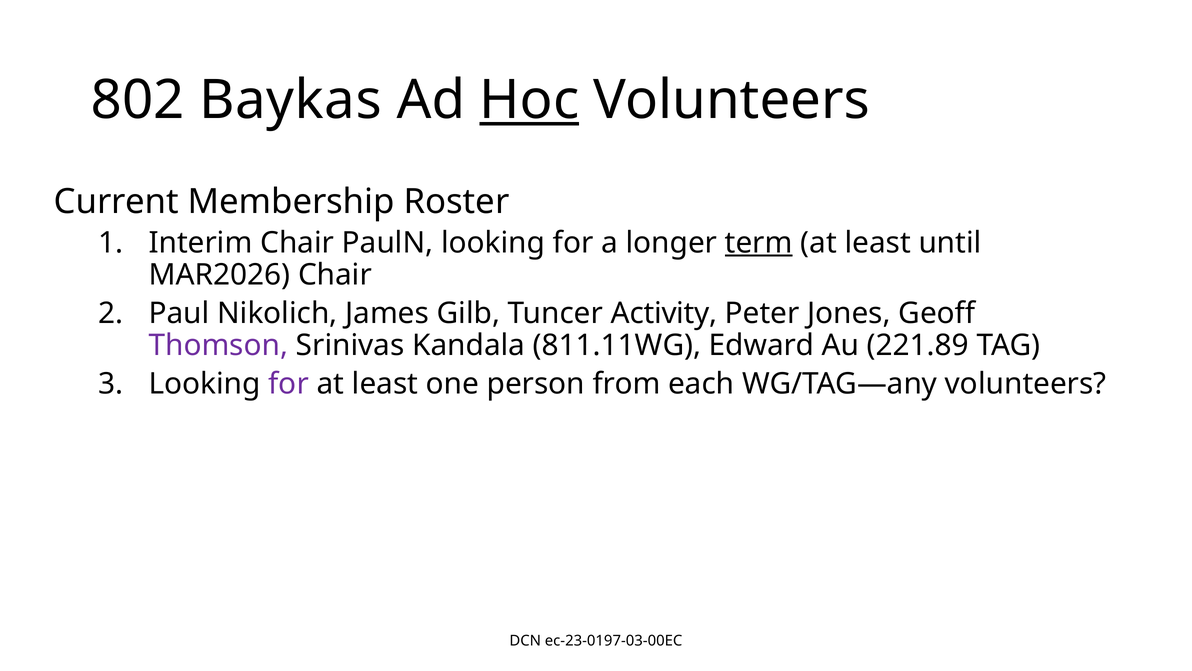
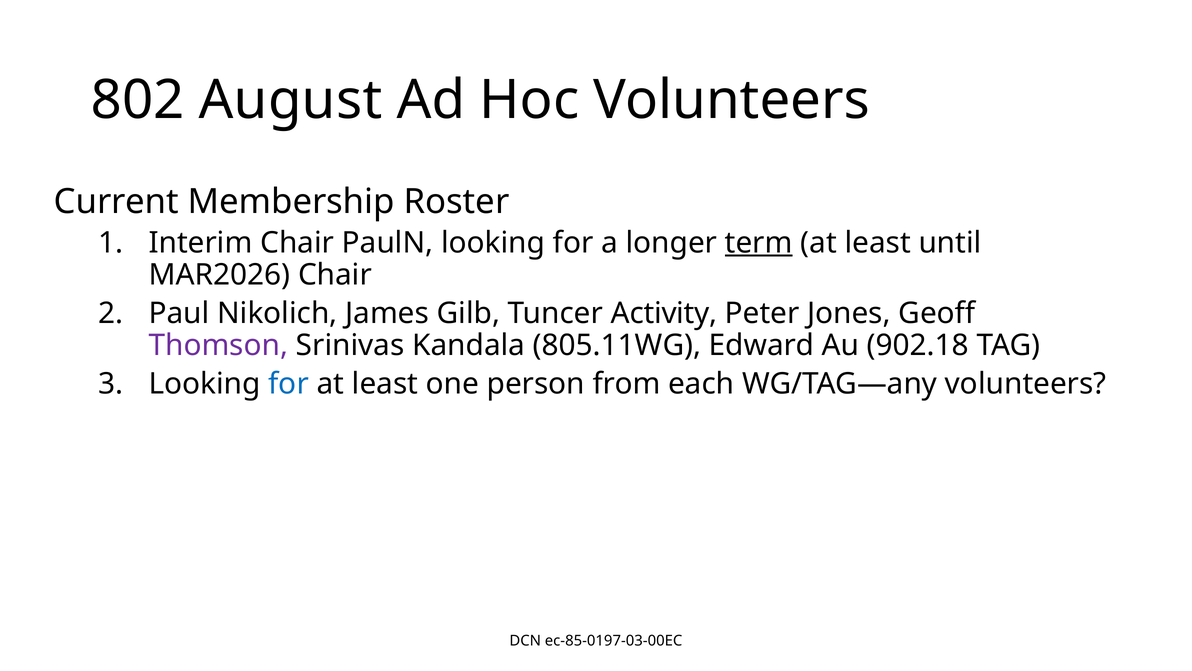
Baykas: Baykas -> August
Hoc underline: present -> none
811.11WG: 811.11WG -> 805.11WG
221.89: 221.89 -> 902.18
for at (289, 384) colour: purple -> blue
ec-23-0197-03-00EC: ec-23-0197-03-00EC -> ec-85-0197-03-00EC
